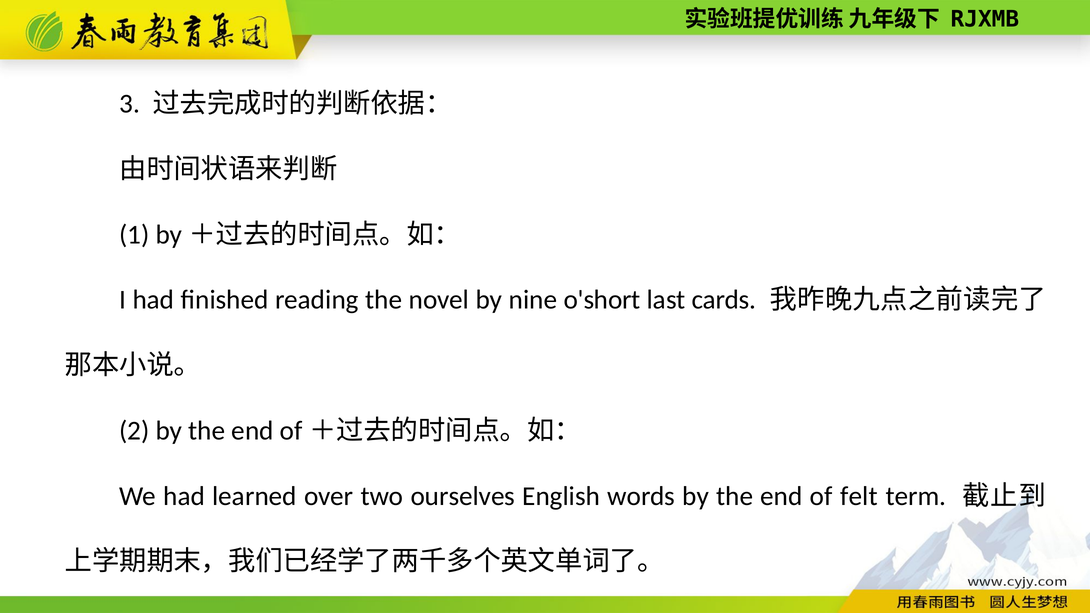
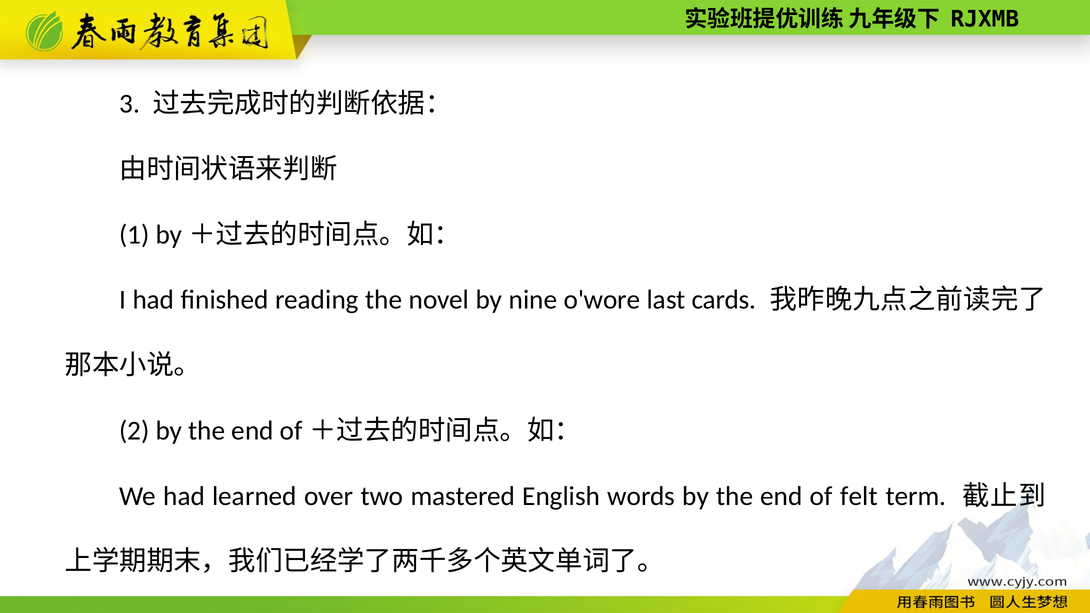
o'short: o'short -> o'wore
ourselves: ourselves -> mastered
